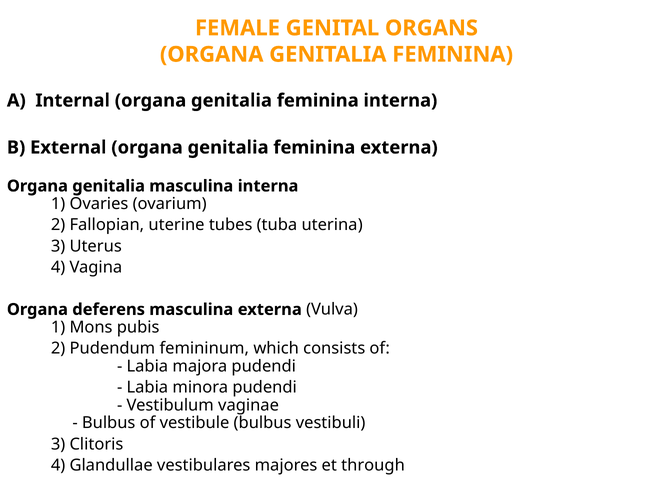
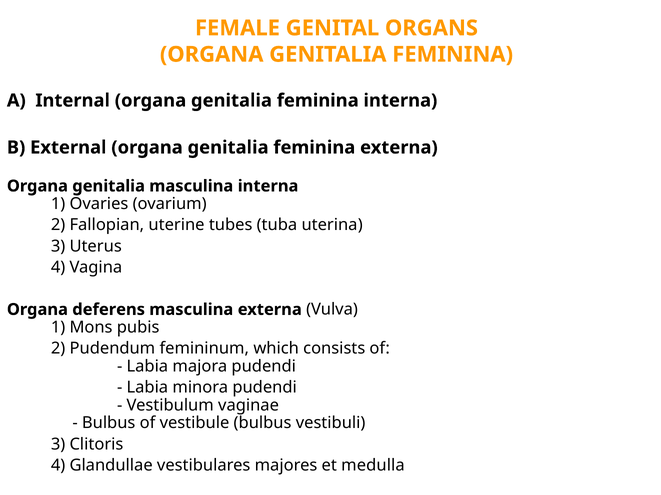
through: through -> medulla
